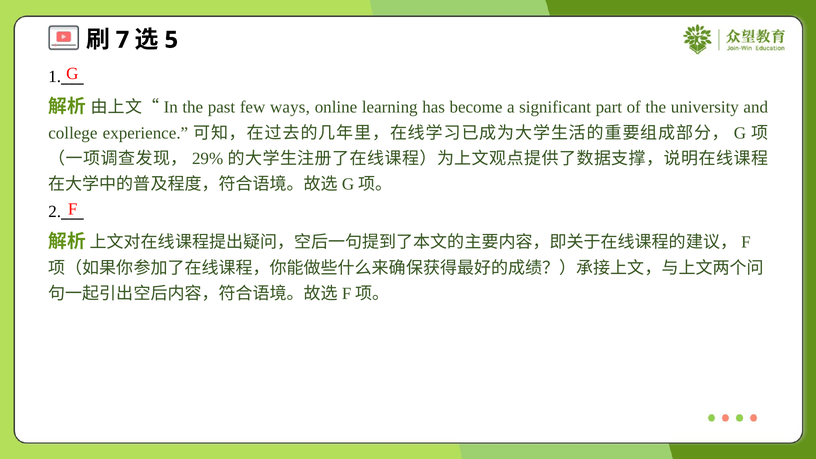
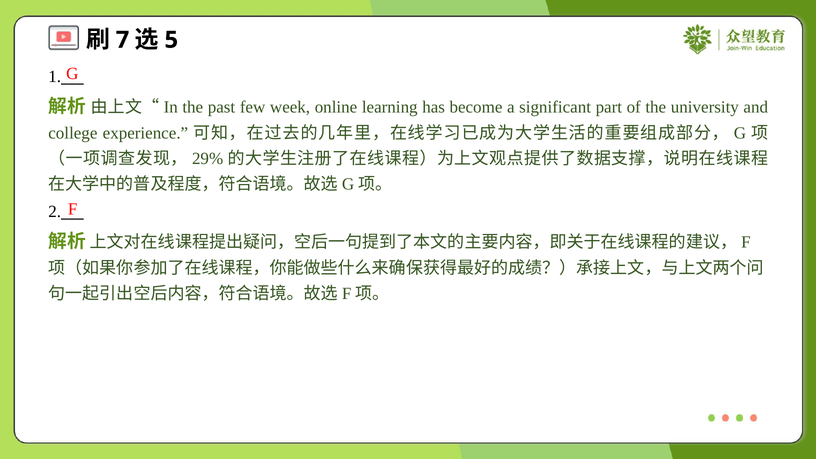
ways: ways -> week
